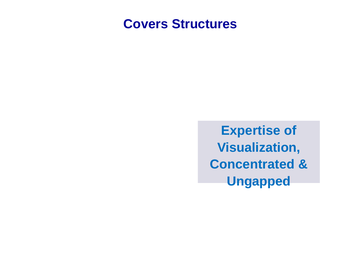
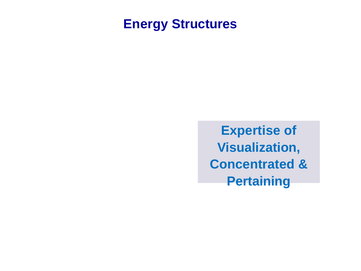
Covers: Covers -> Energy
Ungapped: Ungapped -> Pertaining
